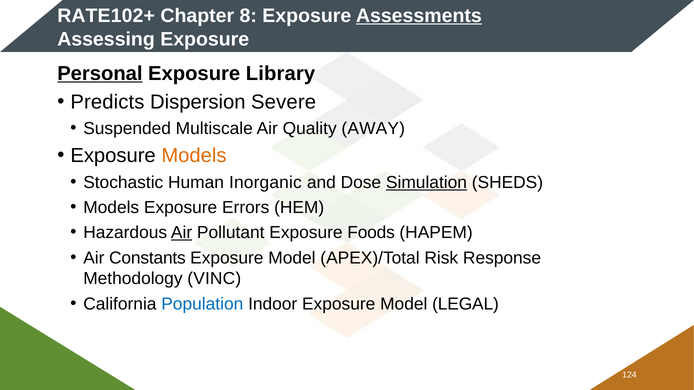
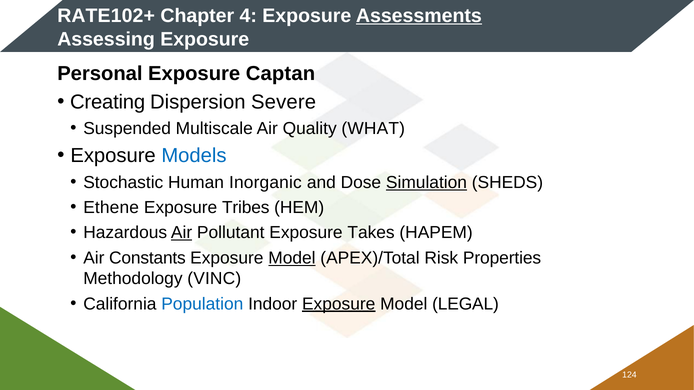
8: 8 -> 4
Personal underline: present -> none
Library: Library -> Captan
Predicts: Predicts -> Creating
AWAY: AWAY -> WHAT
Models at (194, 156) colour: orange -> blue
Models at (111, 208): Models -> Ethene
Errors: Errors -> Tribes
Foods: Foods -> Takes
Model at (292, 258) underline: none -> present
Response: Response -> Properties
Exposure at (339, 304) underline: none -> present
